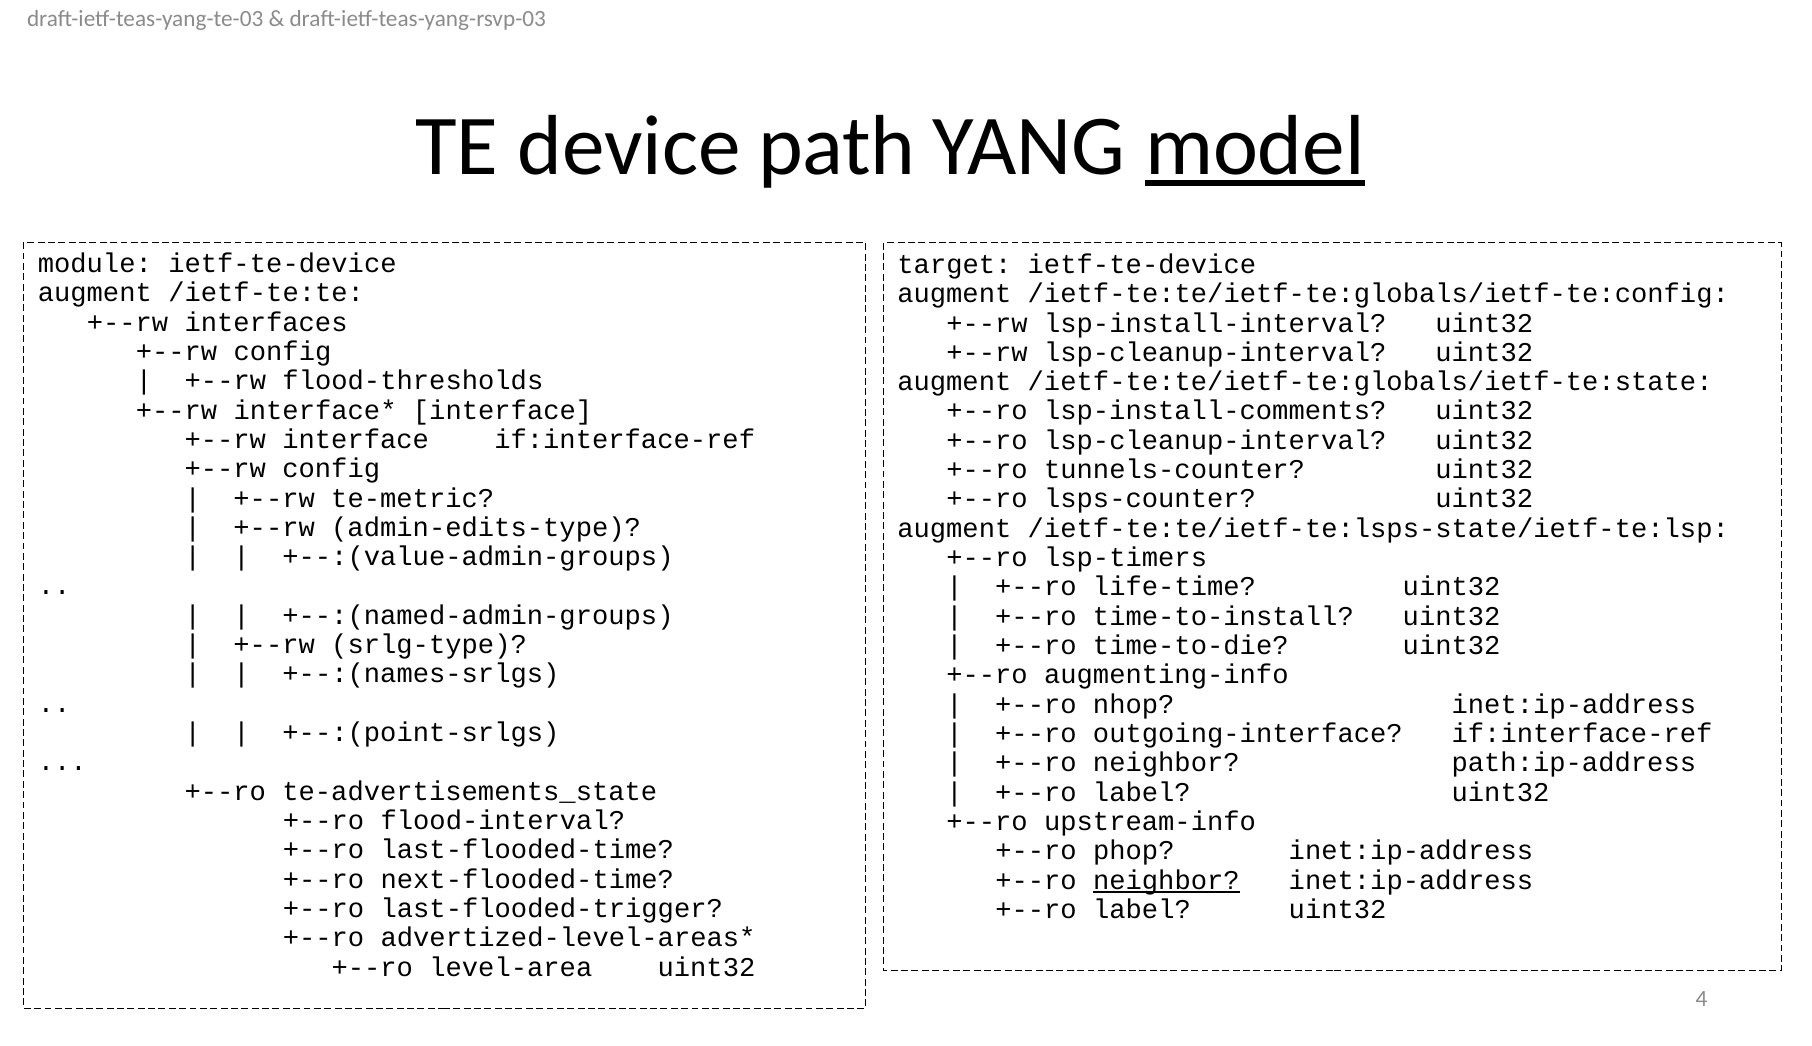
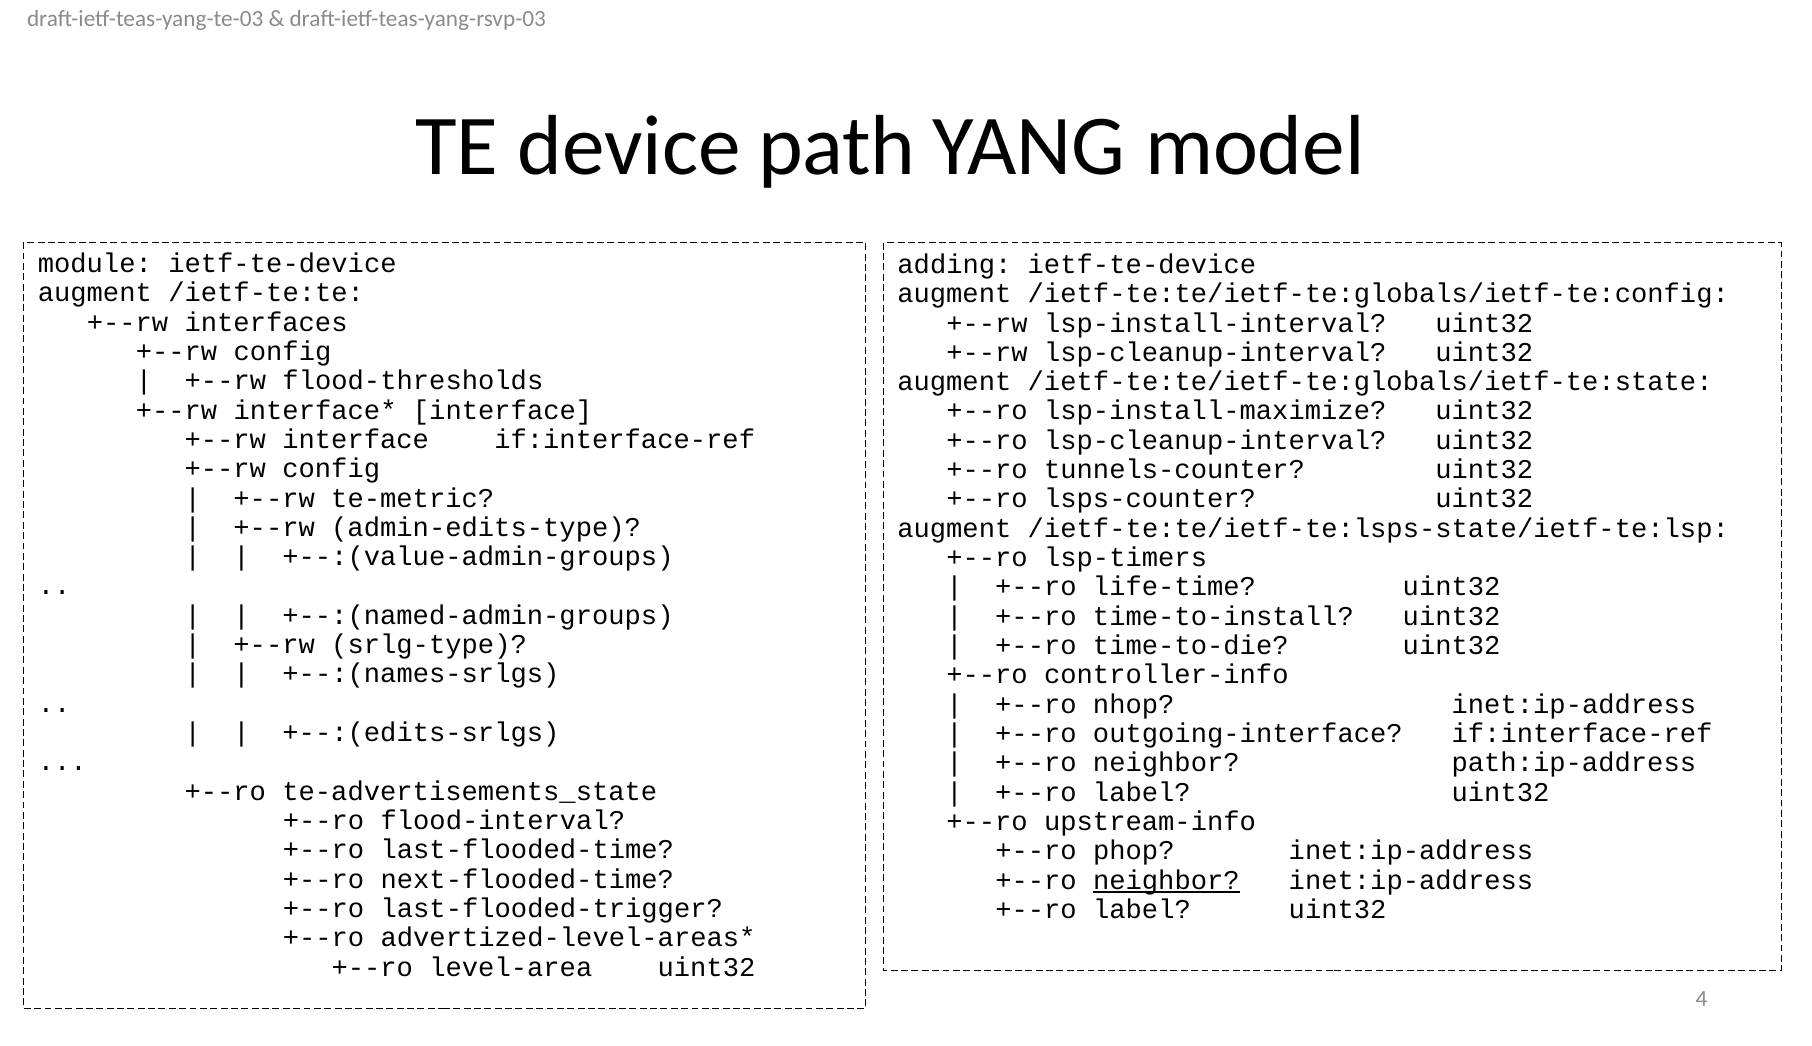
model underline: present -> none
target: target -> adding
lsp-install-comments: lsp-install-comments -> lsp-install-maximize
augmenting-info: augmenting-info -> controller-info
+--:(point-srlgs: +--:(point-srlgs -> +--:(edits-srlgs
